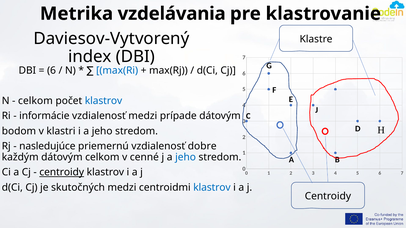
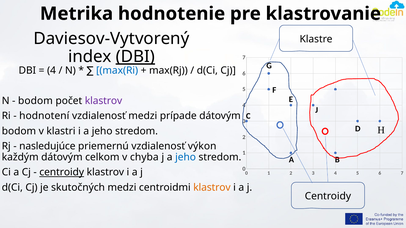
vzdelávania: vzdelávania -> hodnotenie
DBI at (135, 57) underline: none -> present
6 at (52, 70): 6 -> 4
celkom at (35, 101): celkom -> bodom
klastrov at (104, 101) colour: blue -> purple
informácie: informácie -> hodnotení
dobre: dobre -> výkon
cenné: cenné -> chyba
klastrov at (212, 188) colour: blue -> orange
